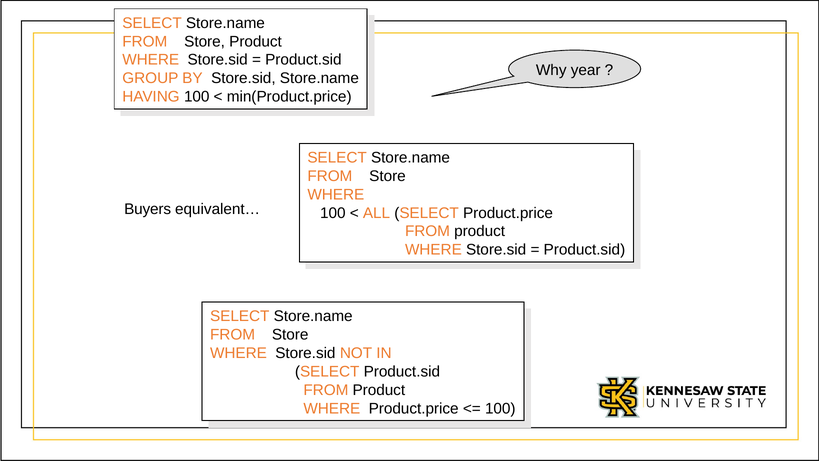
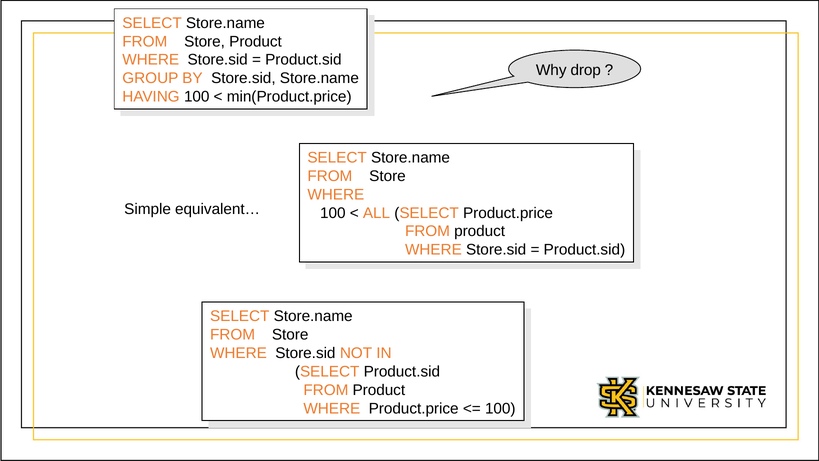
year: year -> drop
Buyers: Buyers -> Simple
